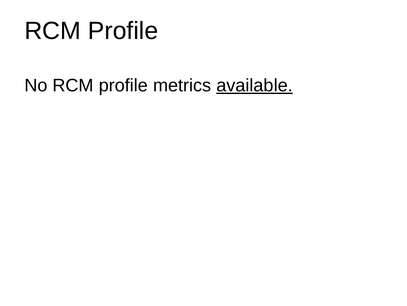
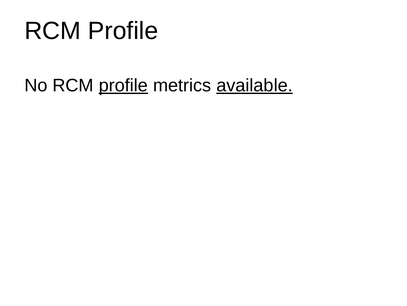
profile at (123, 85) underline: none -> present
